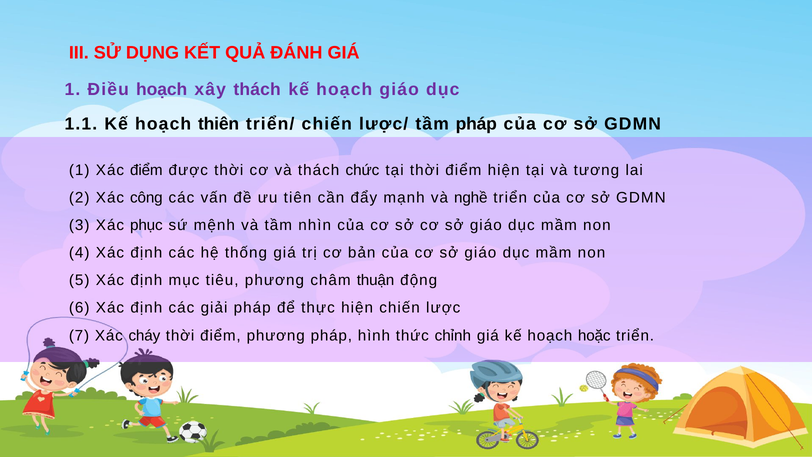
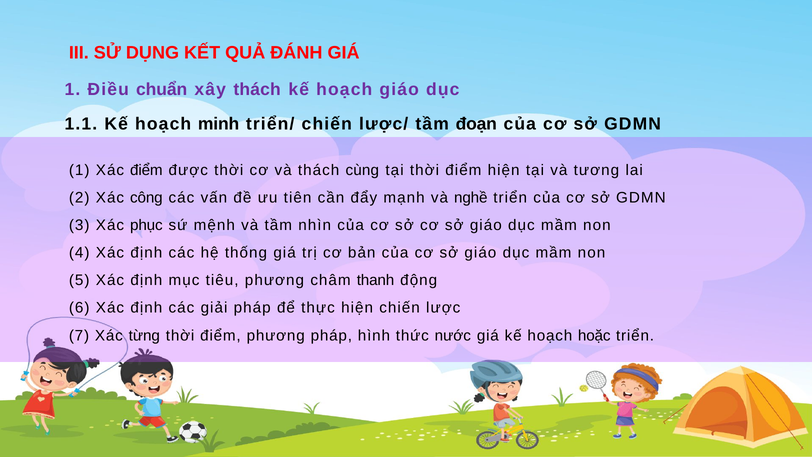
Điều hoạch: hoạch -> chuẩn
thiên: thiên -> minh
tầm pháp: pháp -> đoạn
chức: chức -> cùng
thuận: thuận -> thanh
cháy: cháy -> từng
chỉnh: chỉnh -> nước
